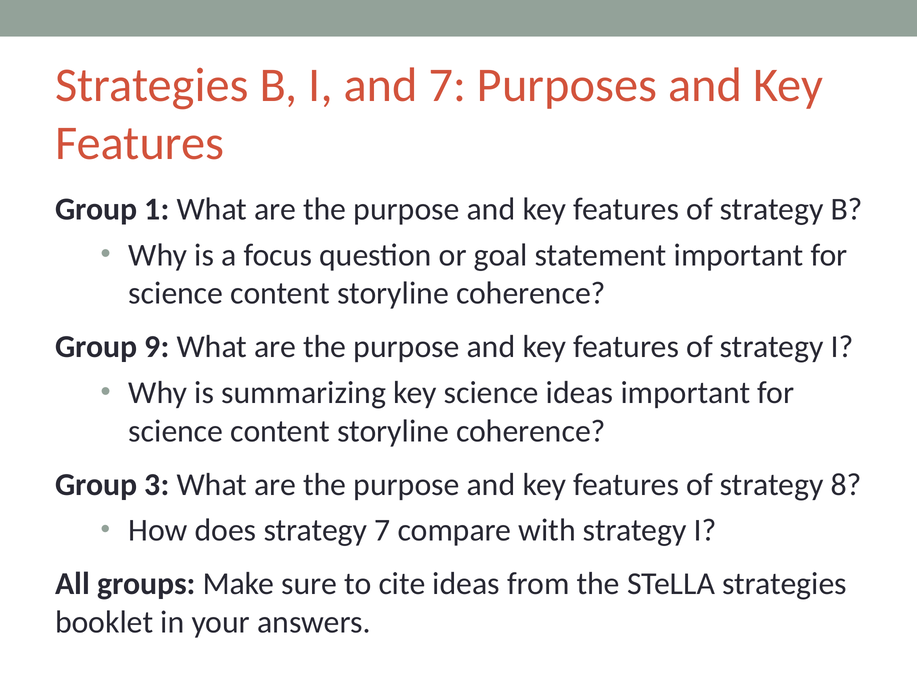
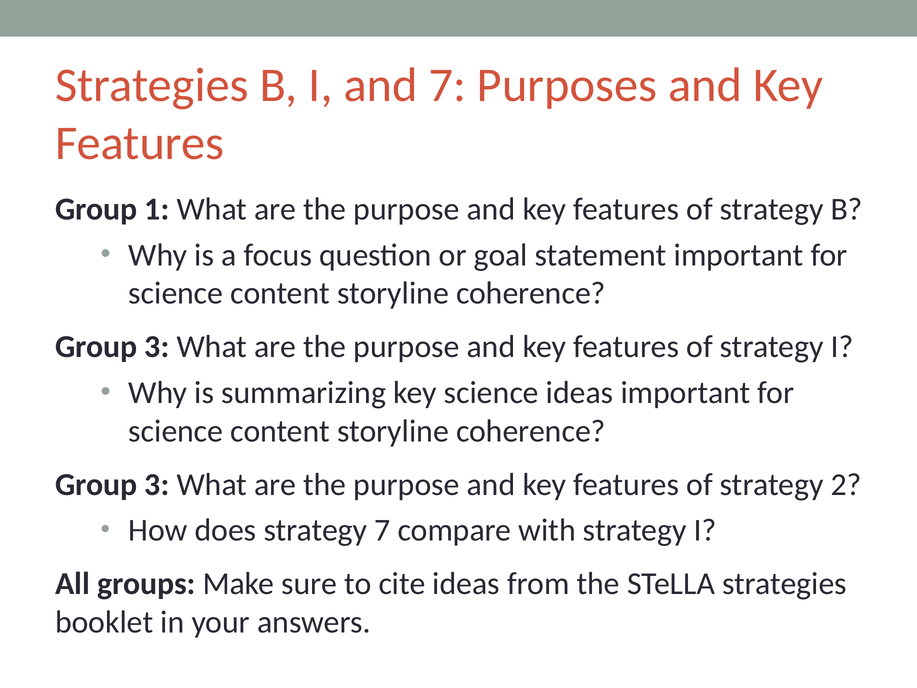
9 at (157, 347): 9 -> 3
8: 8 -> 2
